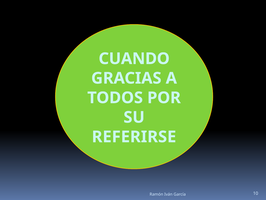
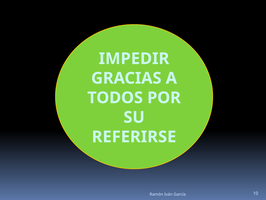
CUANDO: CUANDO -> IMPEDIR
